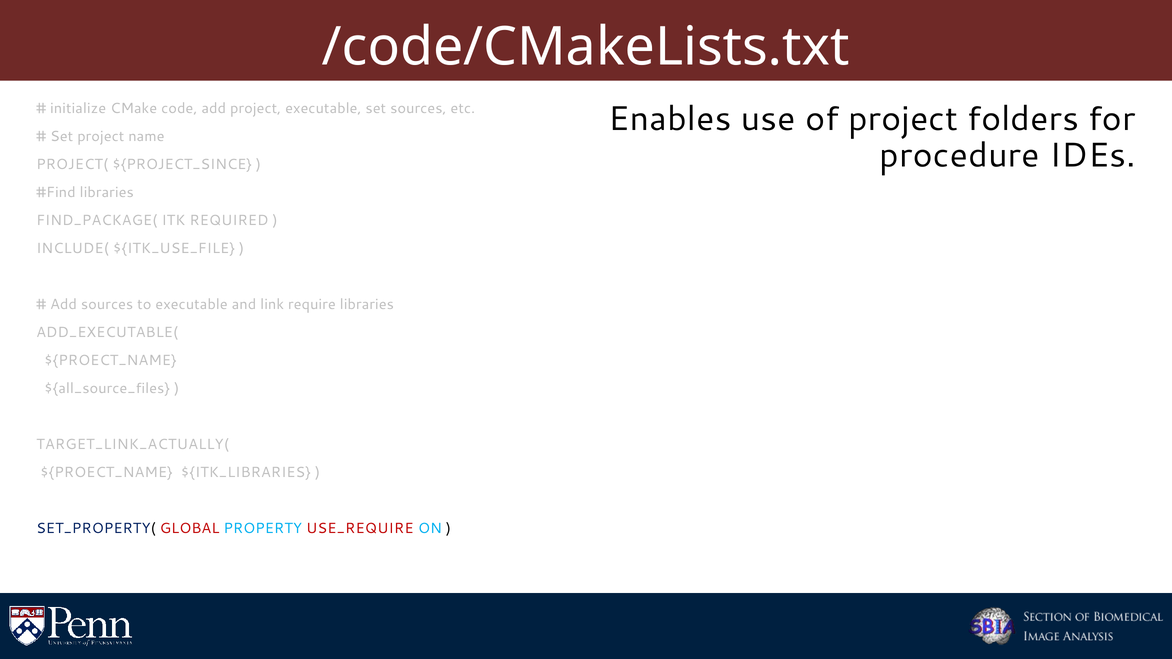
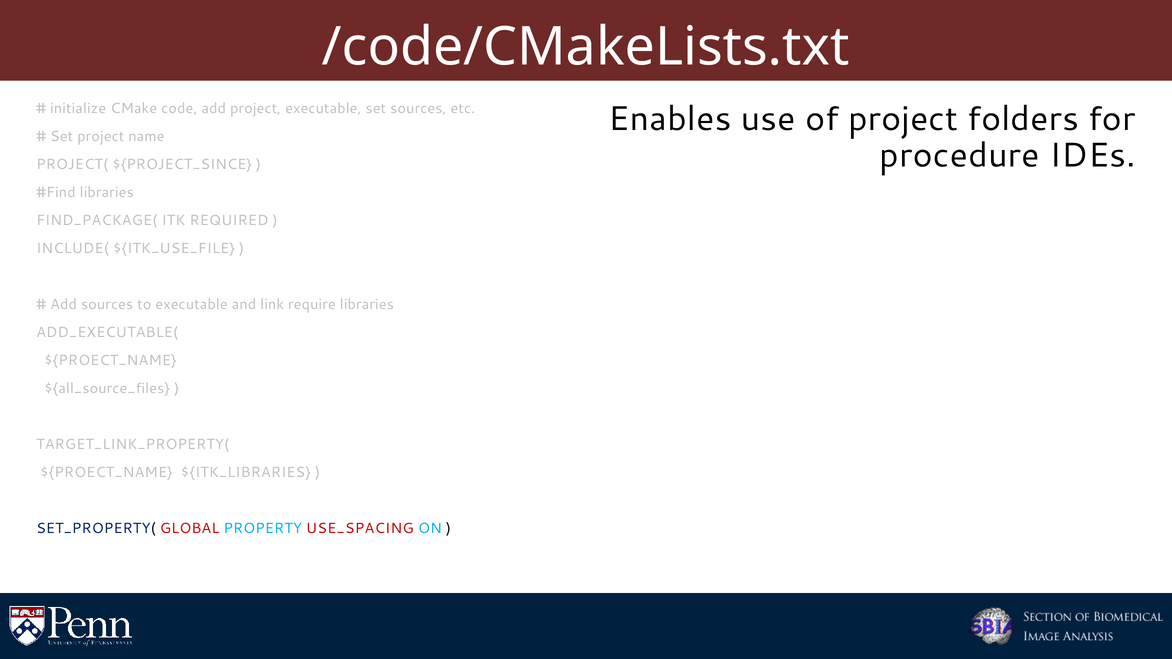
TARGET_LINK_ACTUALLY(: TARGET_LINK_ACTUALLY( -> TARGET_LINK_PROPERTY(
USE_REQUIRE: USE_REQUIRE -> USE_SPACING
